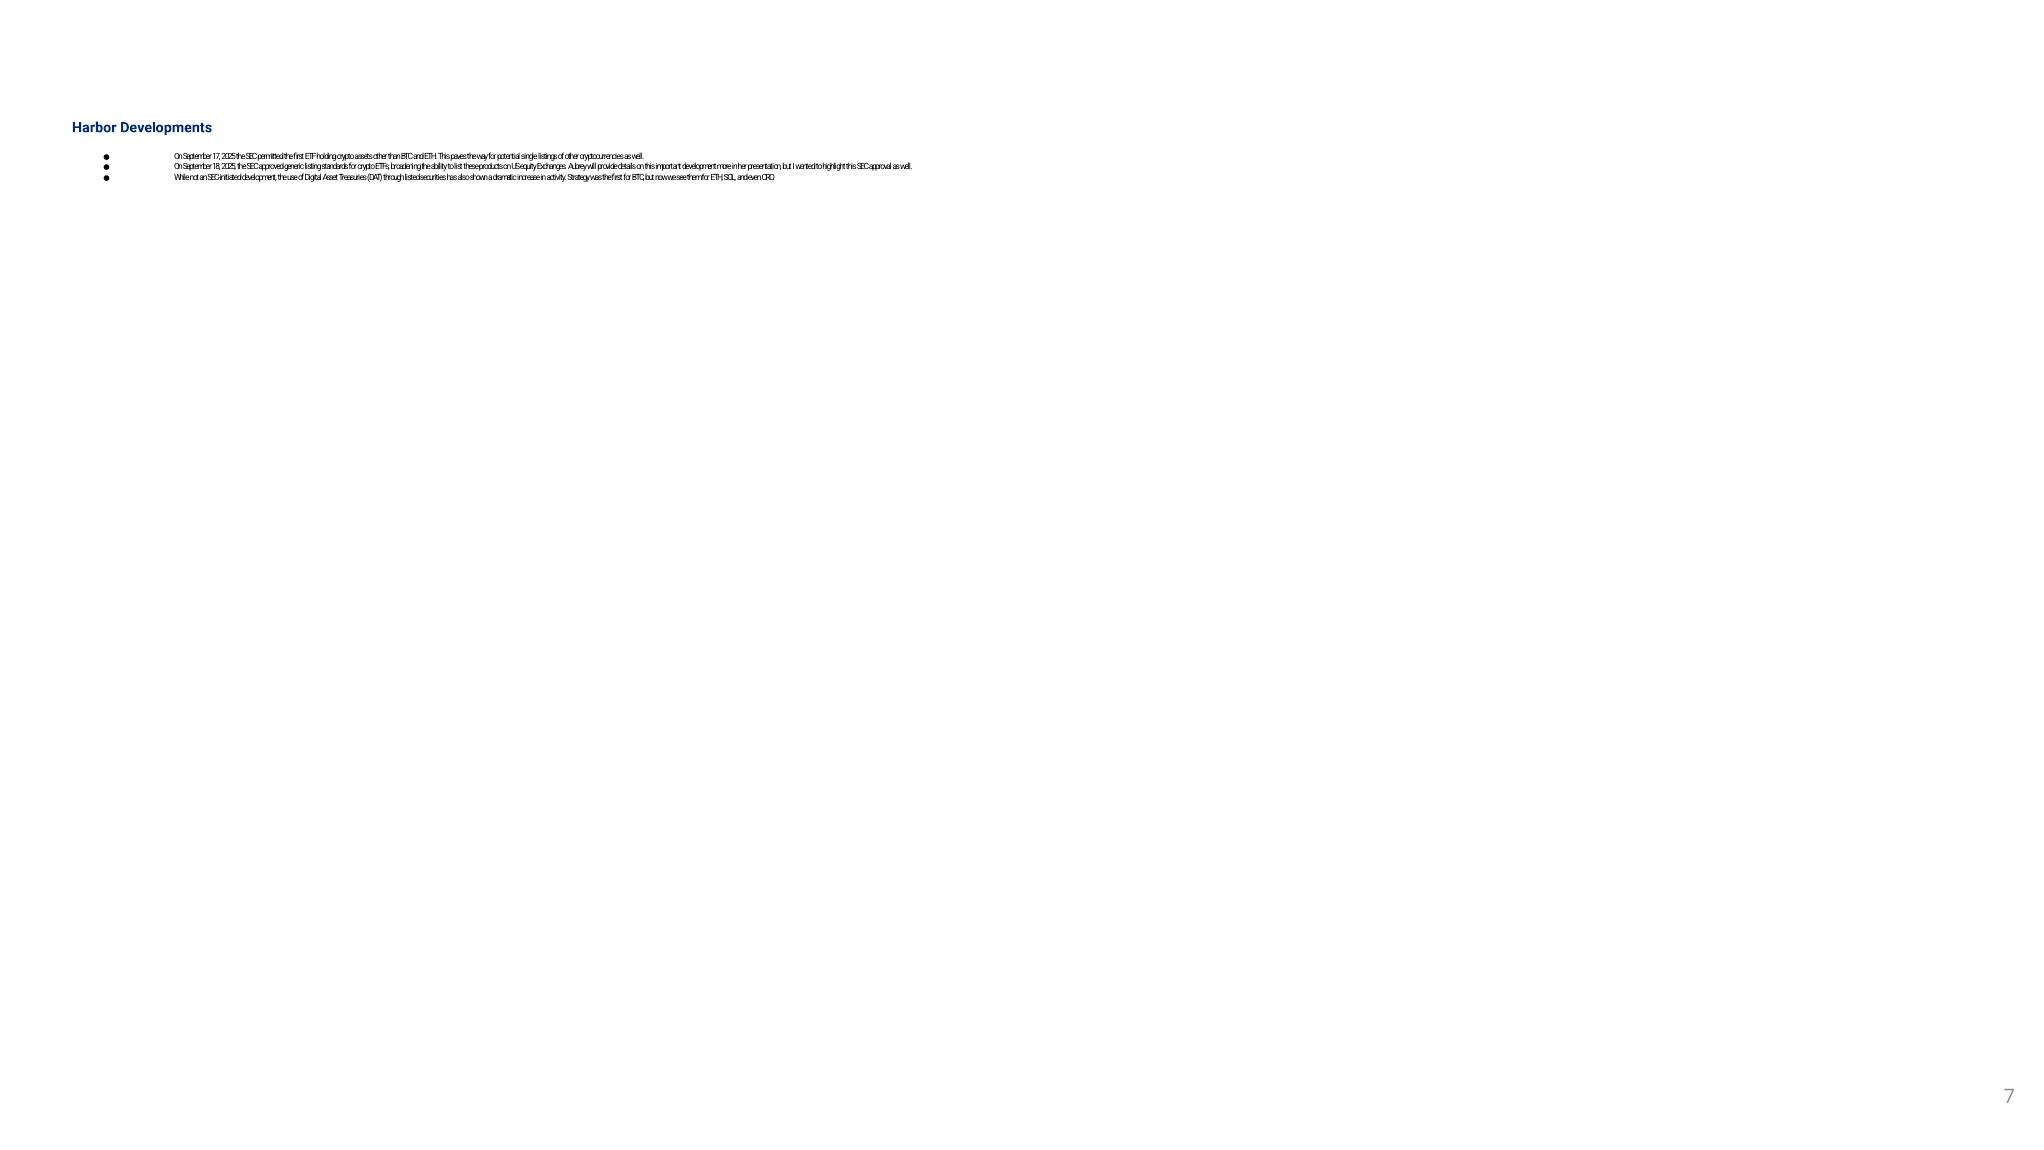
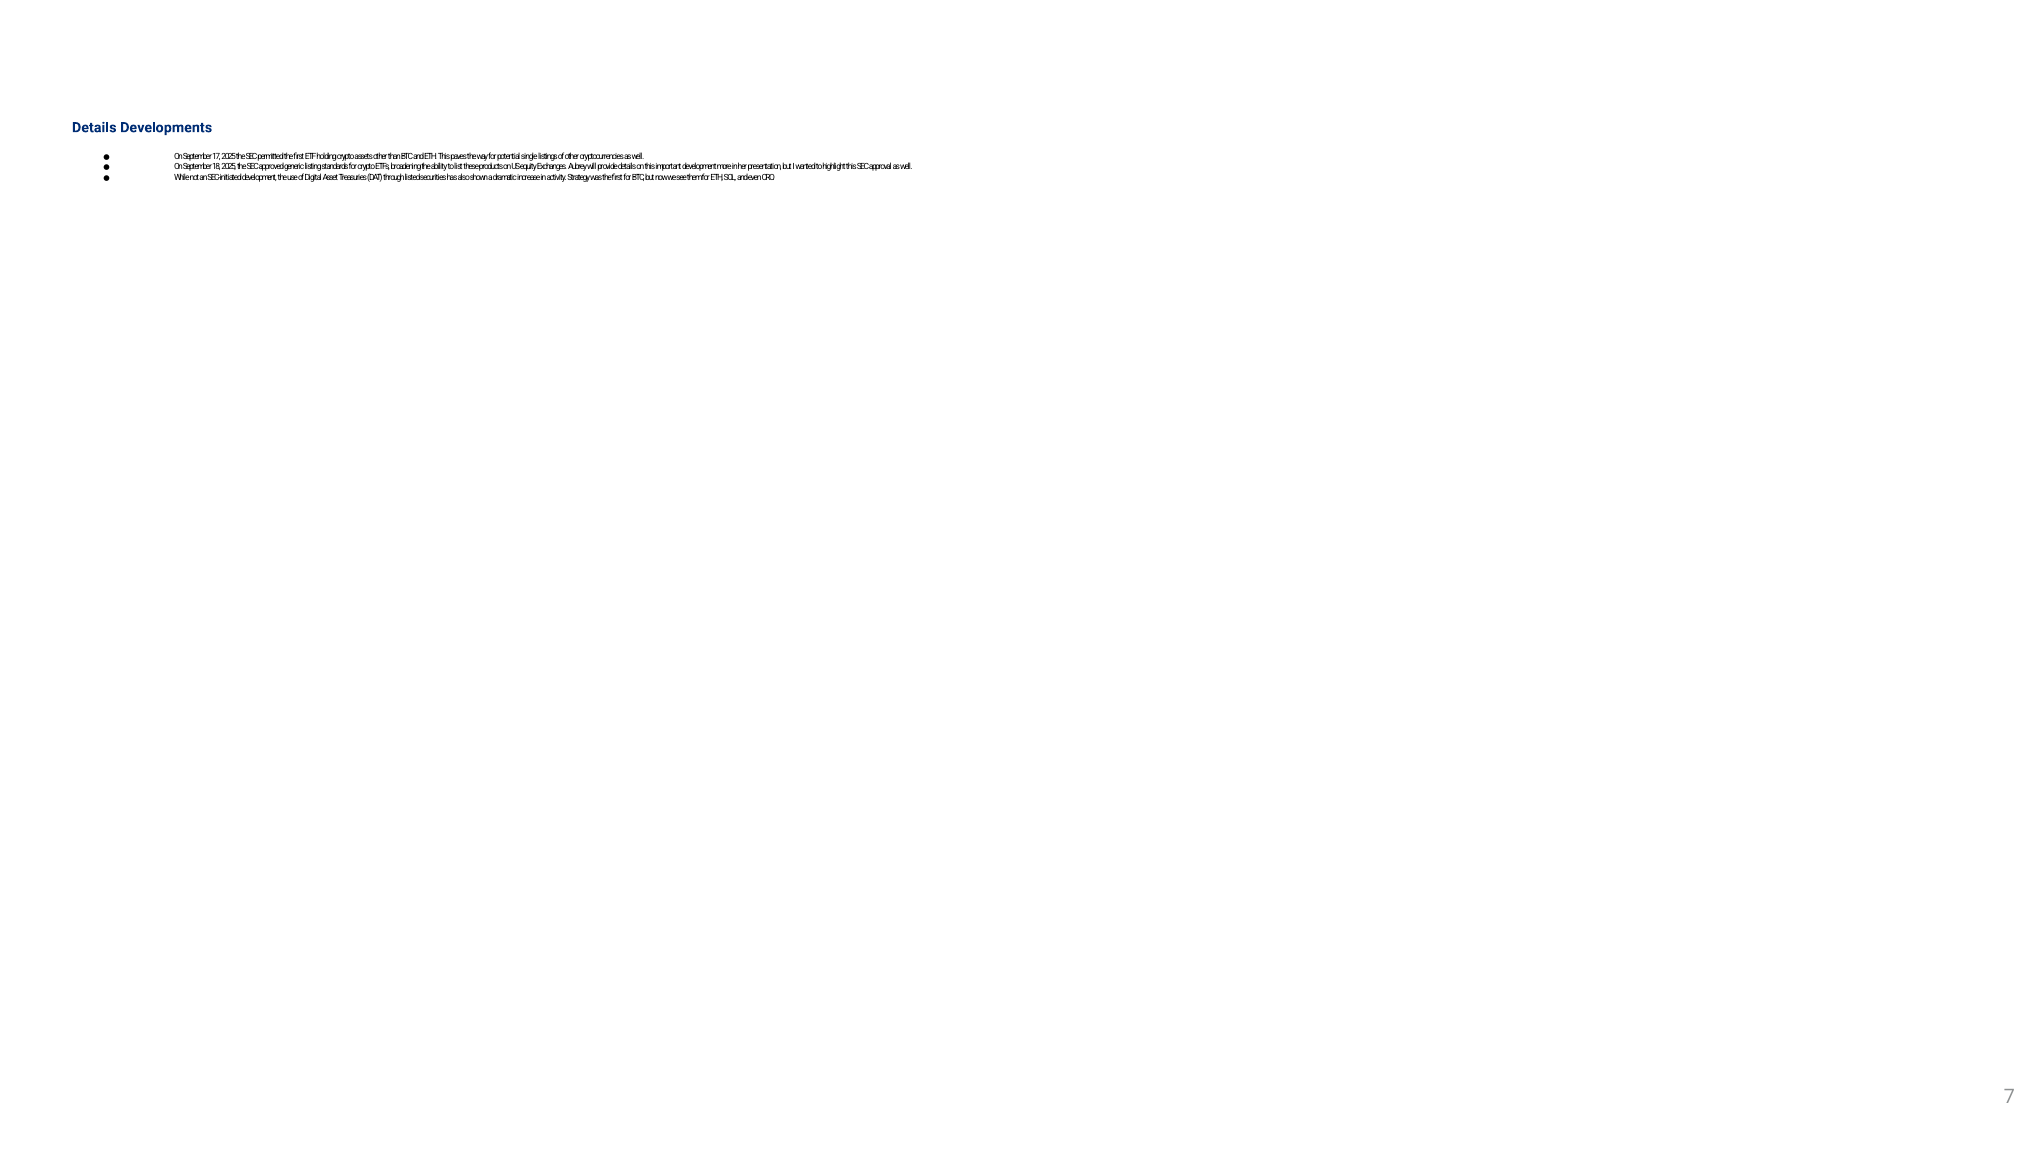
Harbor at (94, 128): Harbor -> Details
